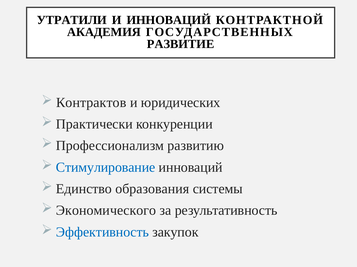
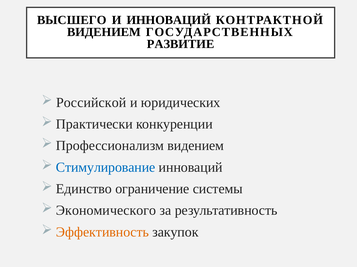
УТРАТИЛИ: УТРАТИЛИ -> ВЫСШЕГО
АКАДЕМИЯ at (104, 32): АКАДЕМИЯ -> ВИДЕНИЕМ
Контрактов: Контрактов -> Российской
Профессионализм развитию: развитию -> видением
образования: образования -> ограничение
Эффективность colour: blue -> orange
